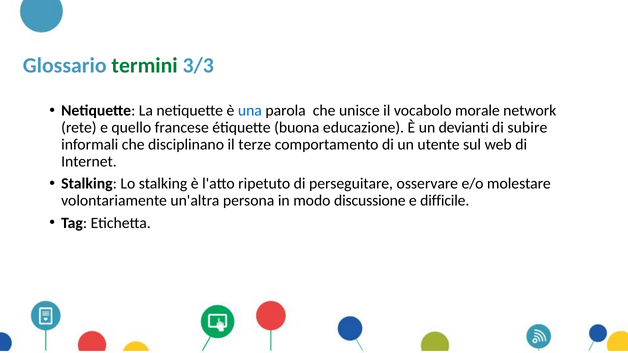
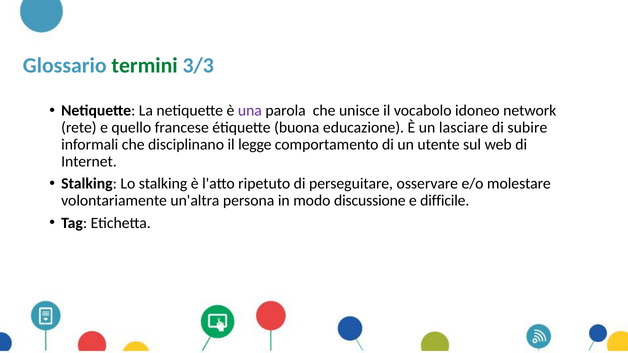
una colour: blue -> purple
morale: morale -> idoneo
devianti: devianti -> lasciare
terze: terze -> legge
